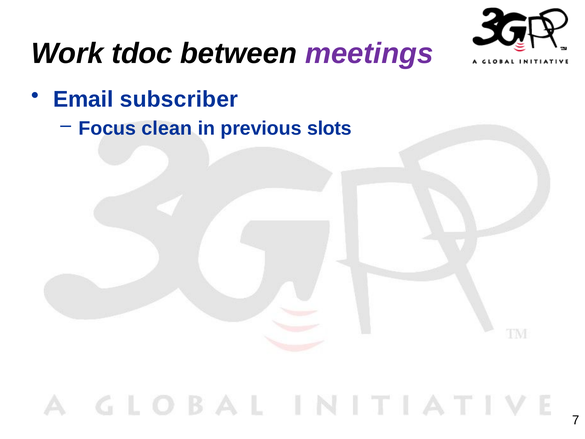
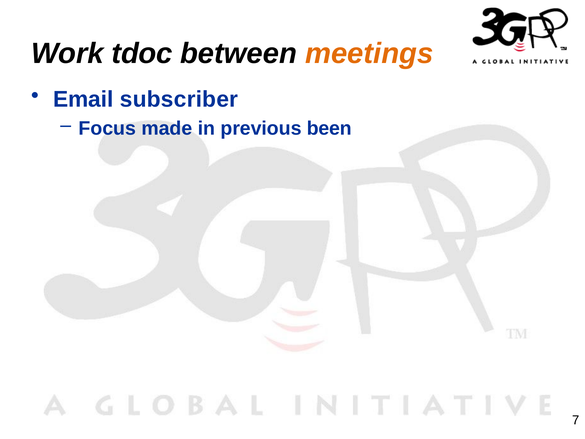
meetings colour: purple -> orange
clean: clean -> made
slots: slots -> been
